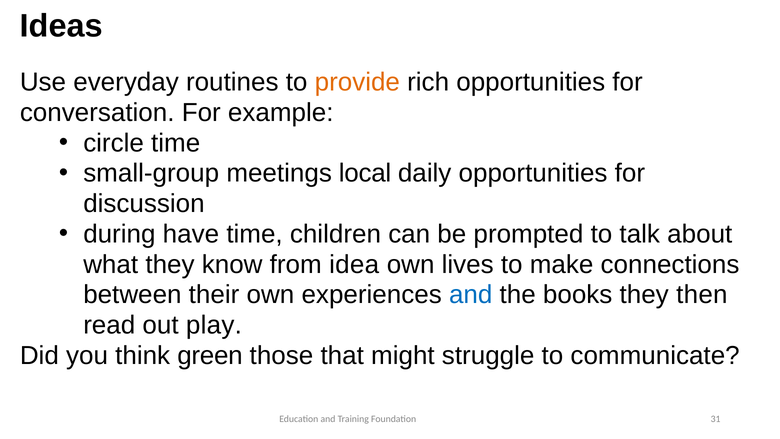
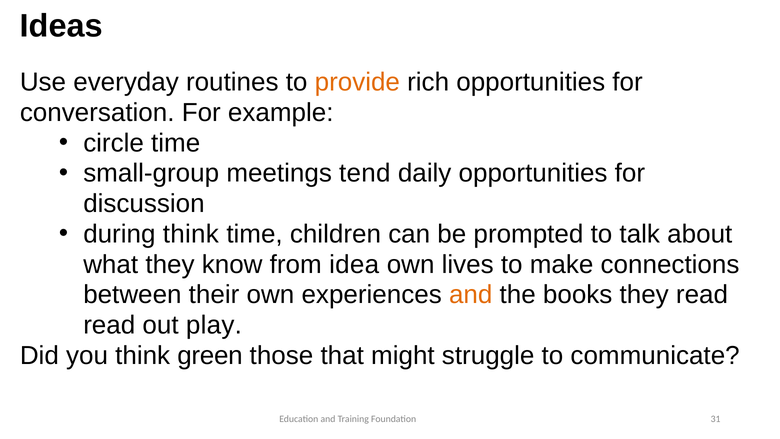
local: local -> tend
during have: have -> think
and at (471, 295) colour: blue -> orange
they then: then -> read
